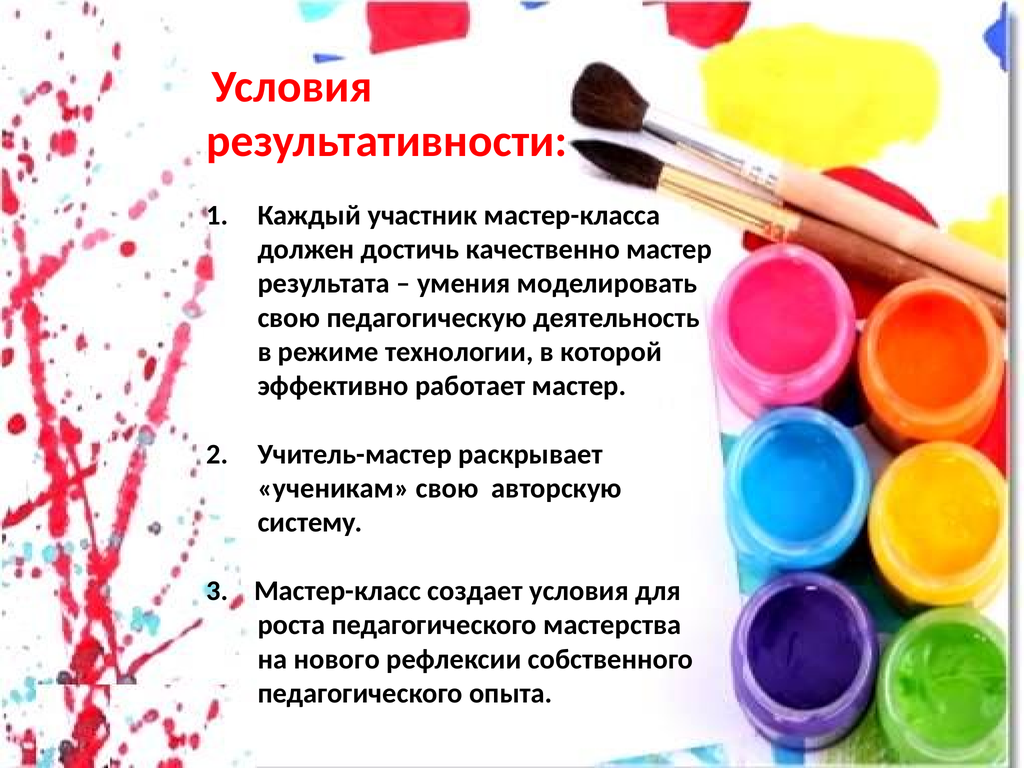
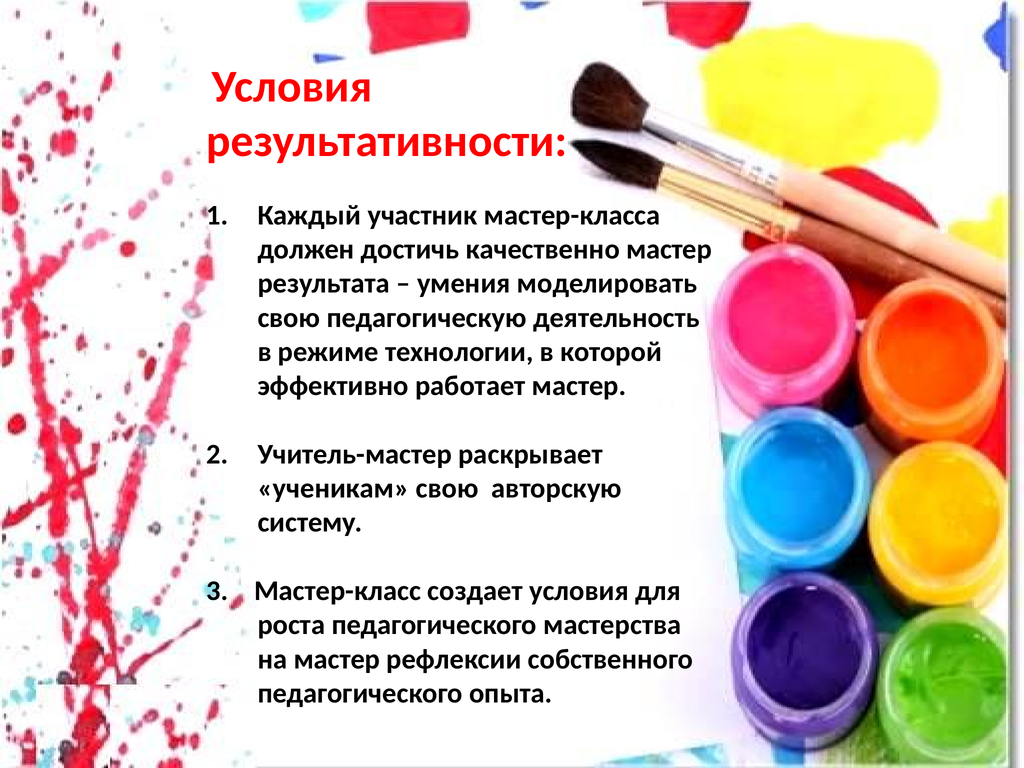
на нового: нового -> мастер
